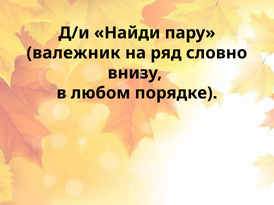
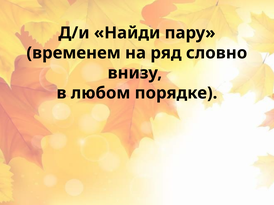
валежник: валежник -> временем
